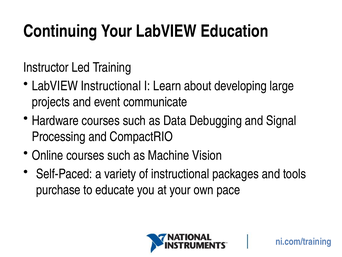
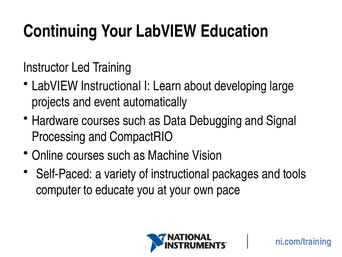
communicate: communicate -> automatically
purchase: purchase -> computer
